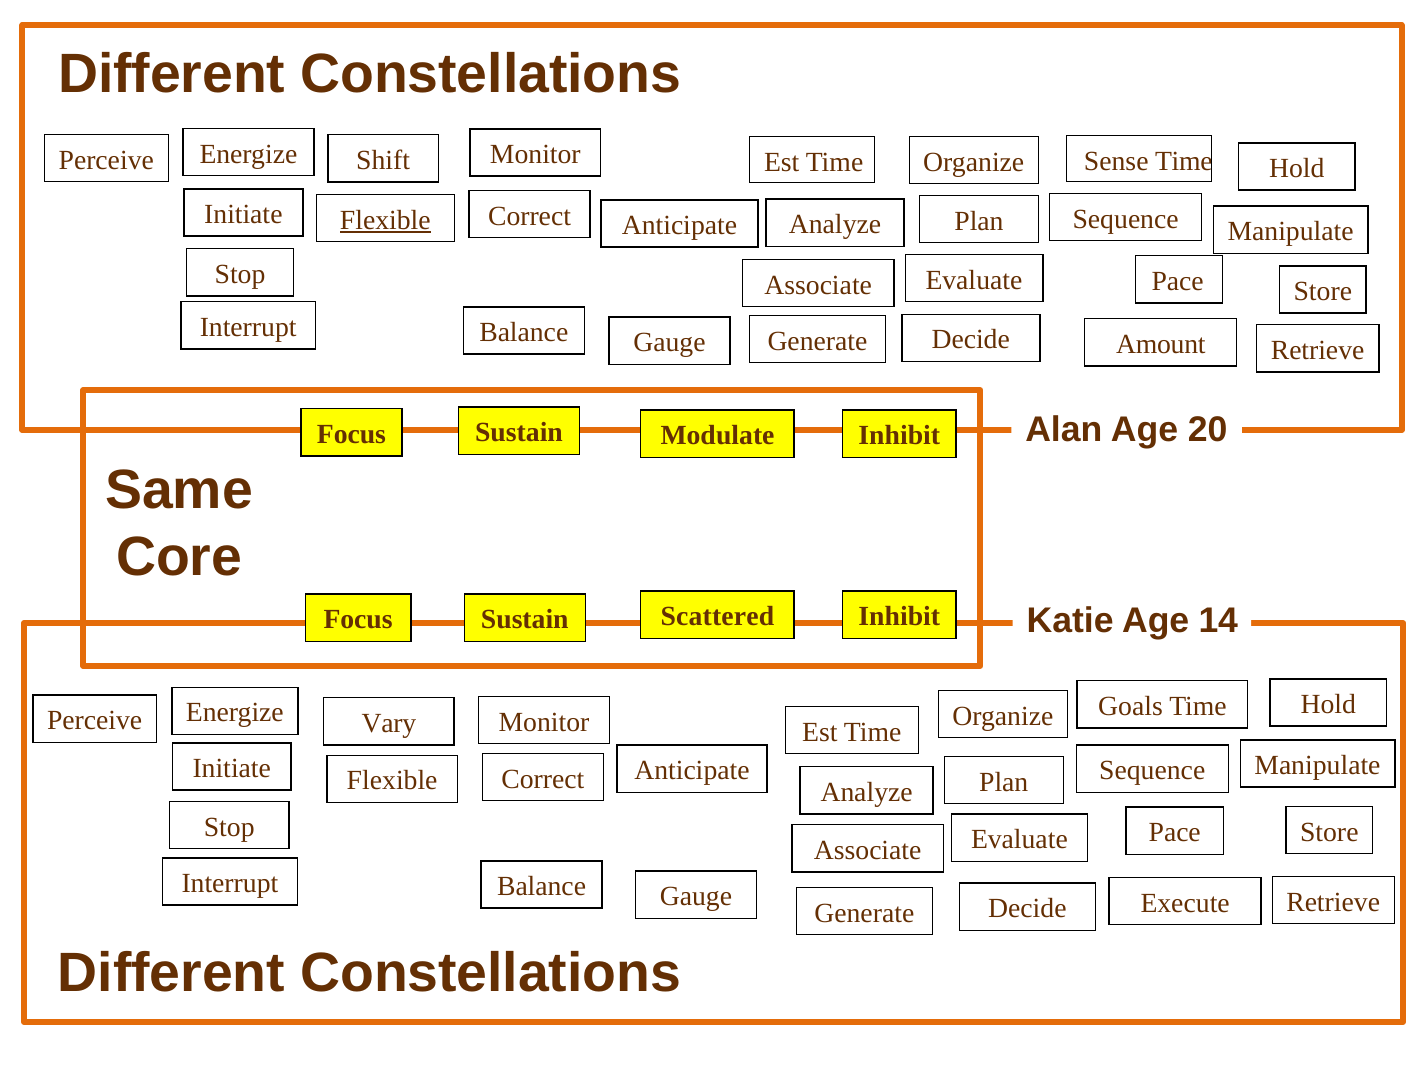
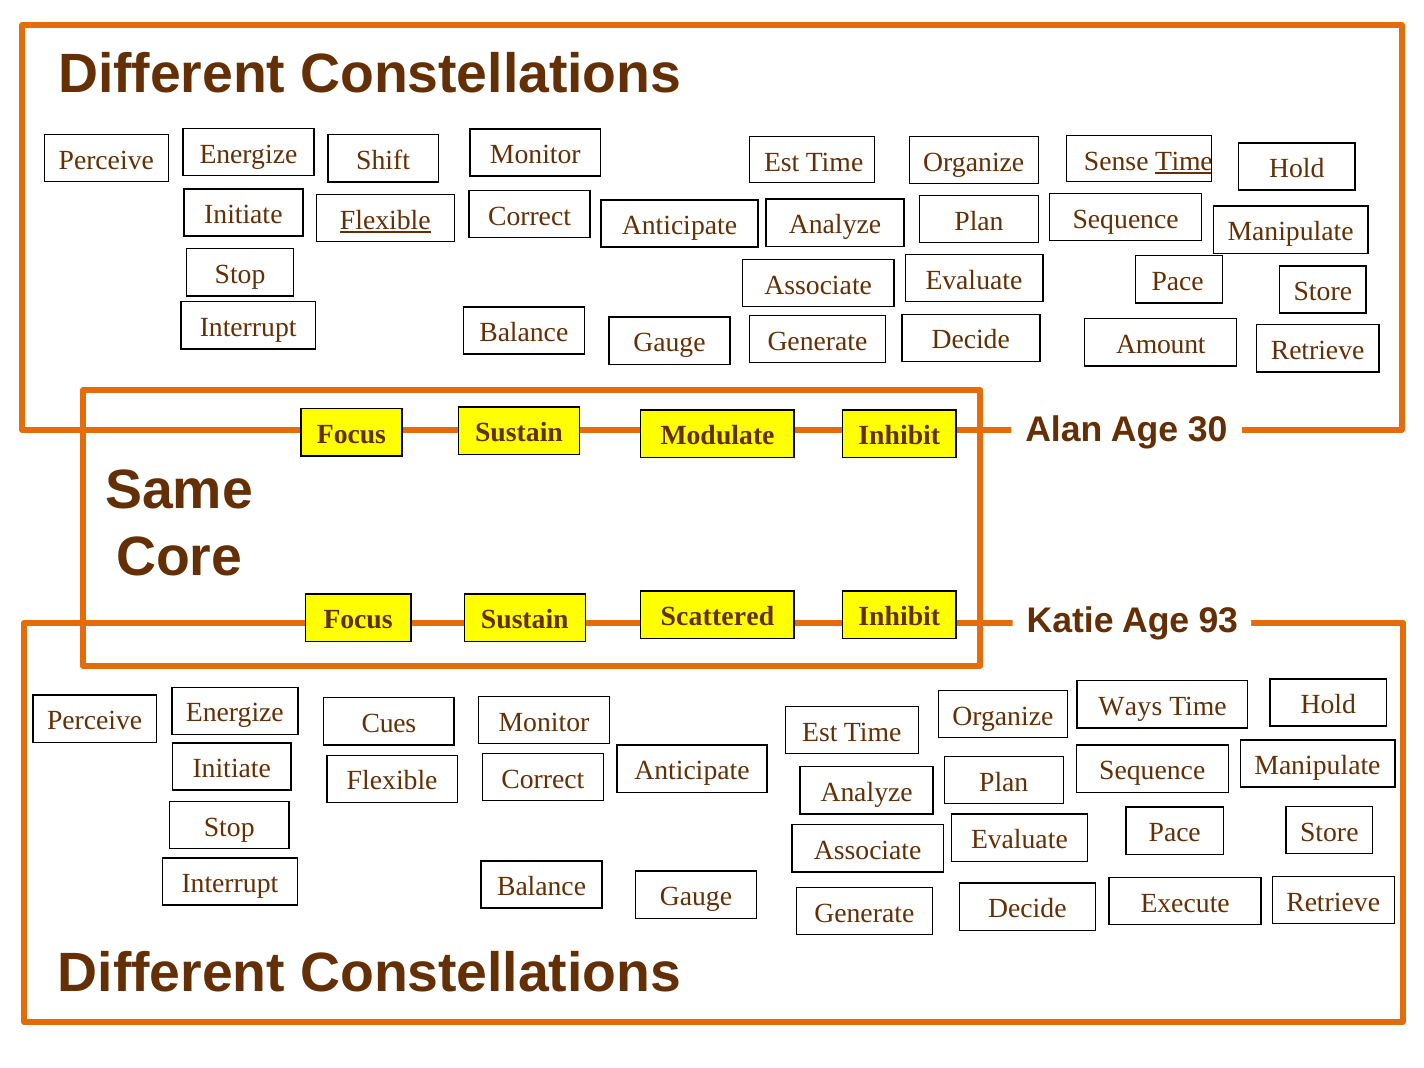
Time at (1184, 161) underline: none -> present
20: 20 -> 30
14: 14 -> 93
Goals: Goals -> Ways
Vary: Vary -> Cues
